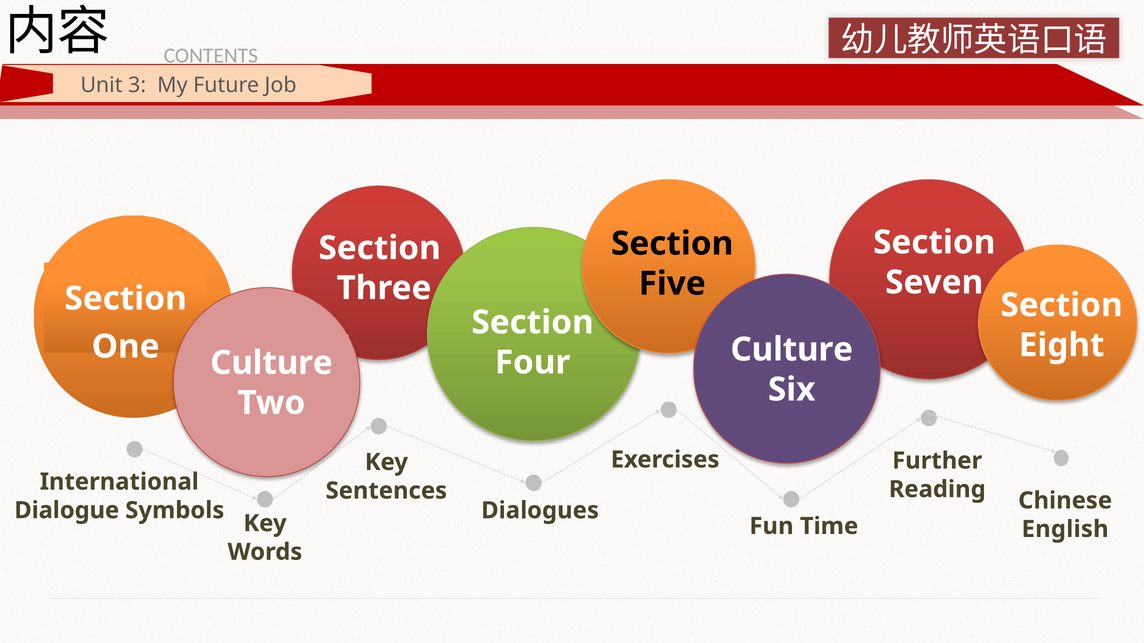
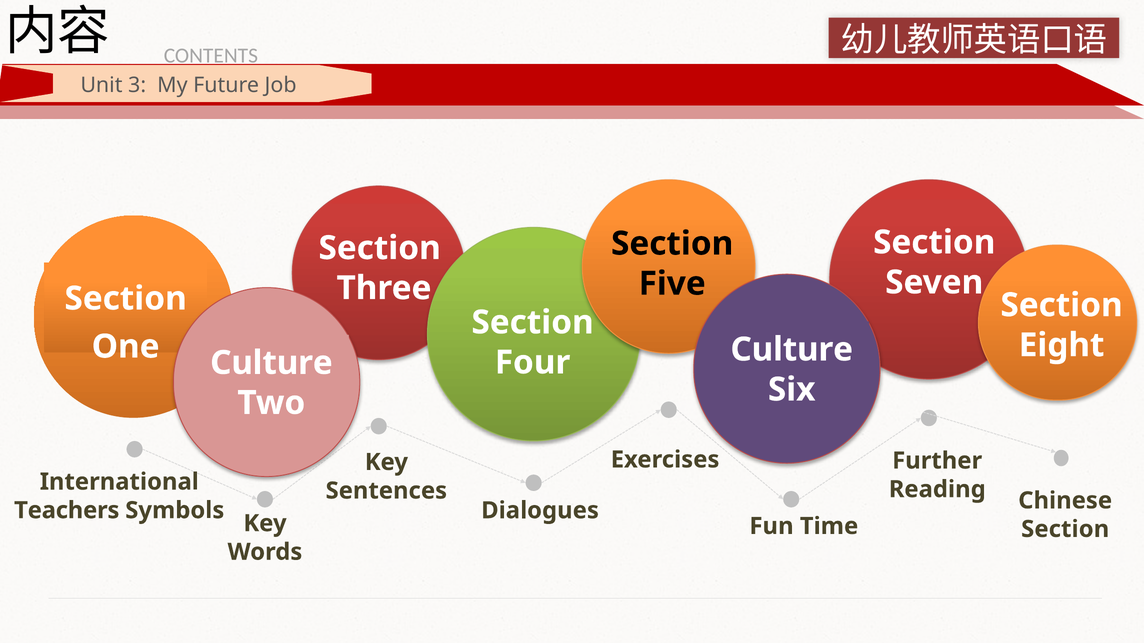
Dialogue: Dialogue -> Teachers
English at (1065, 530): English -> Section
